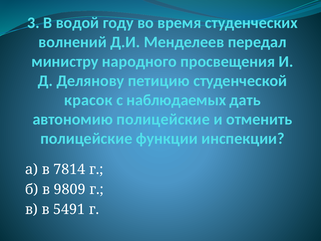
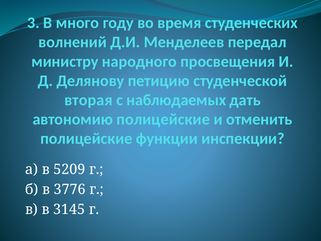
водой: водой -> много
красок: красок -> вторая
7814: 7814 -> 5209
9809: 9809 -> 3776
5491: 5491 -> 3145
